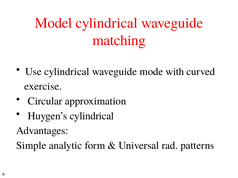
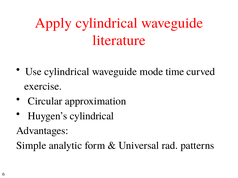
Model: Model -> Apply
matching: matching -> literature
with: with -> time
